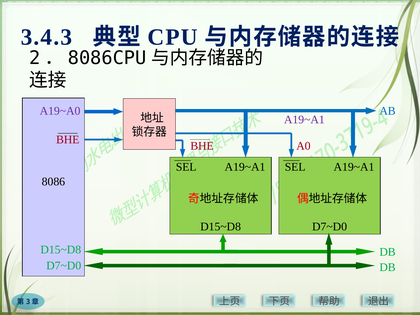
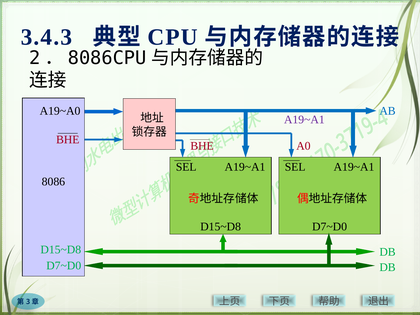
A19~A0 colour: purple -> black
